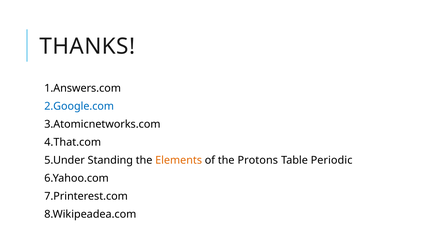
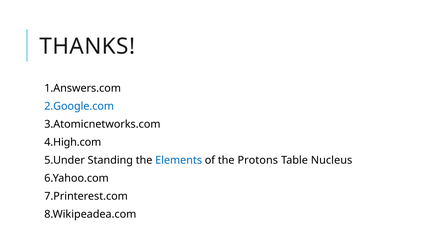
4.That.com: 4.That.com -> 4.High.com
Elements colour: orange -> blue
Periodic: Periodic -> Nucleus
